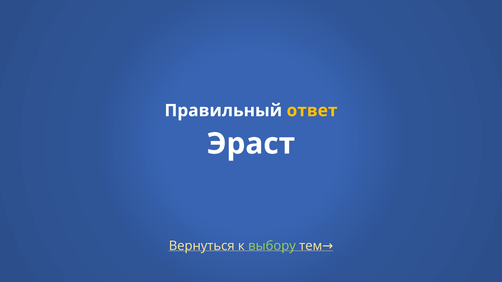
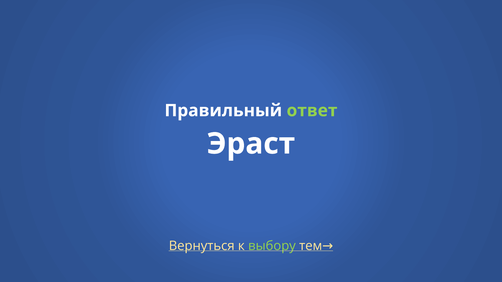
ответ colour: yellow -> light green
